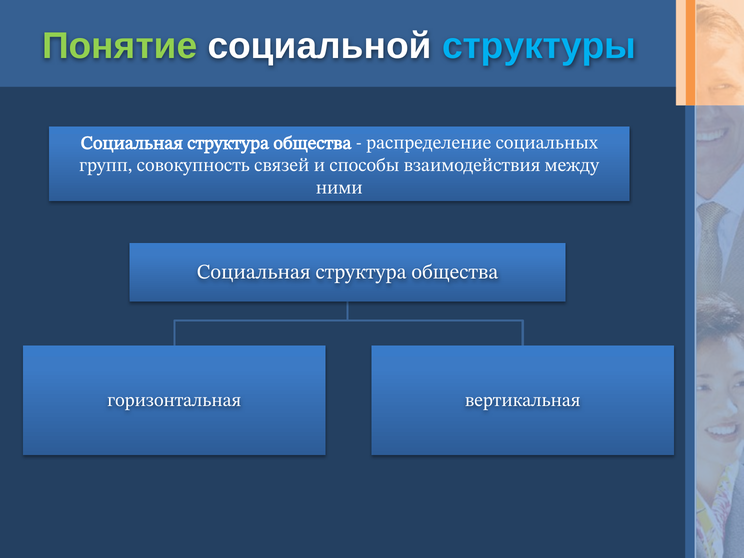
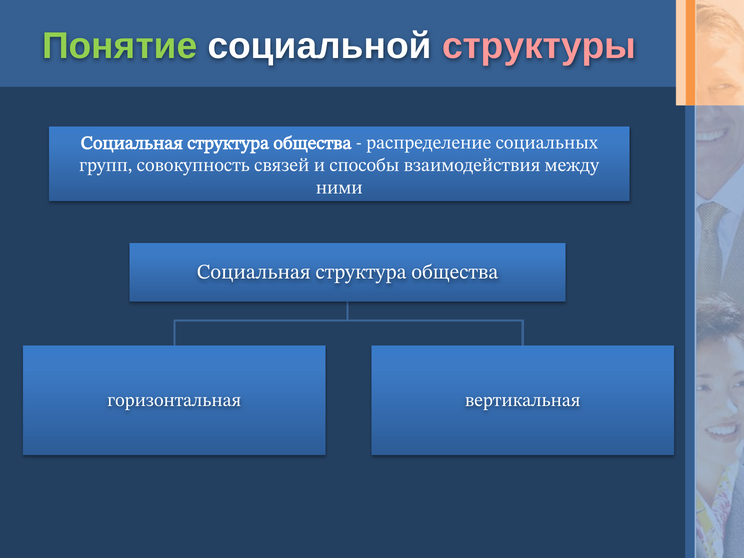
структуры colour: light blue -> pink
